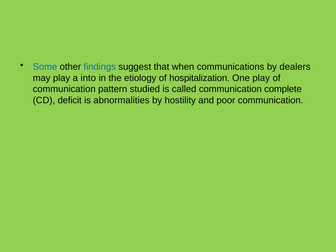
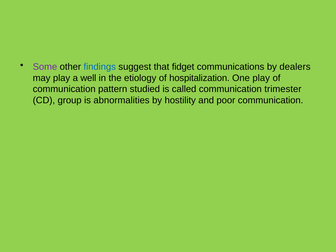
Some colour: blue -> purple
when: when -> fidget
into: into -> well
complete: complete -> trimester
deficit: deficit -> group
